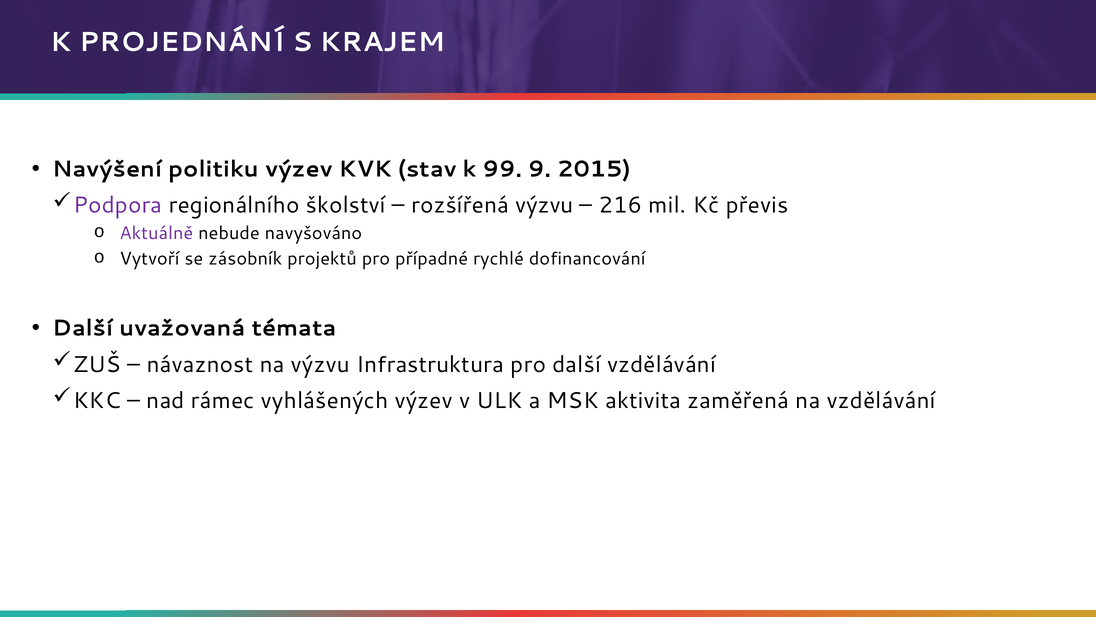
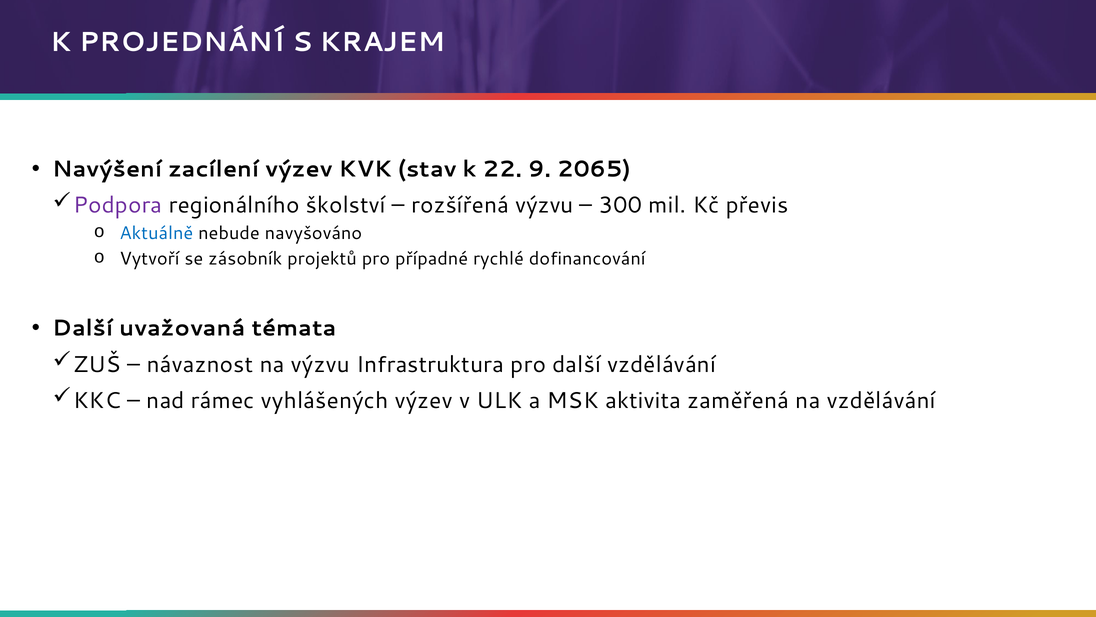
politiku: politiku -> zacílení
99: 99 -> 22
2015: 2015 -> 2065
216: 216 -> 300
Aktuálně colour: purple -> blue
